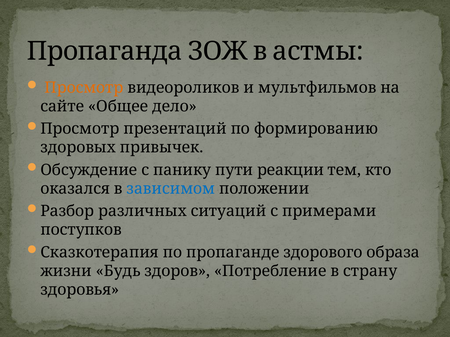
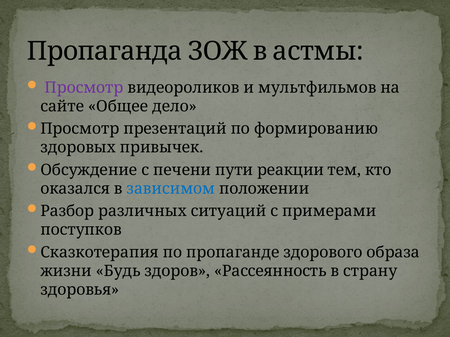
Просмотр at (84, 88) colour: orange -> purple
панику: панику -> печени
Потребление: Потребление -> Рассеянность
